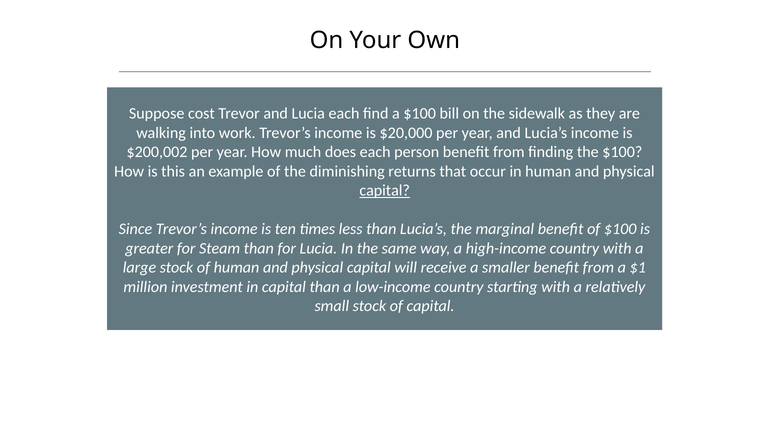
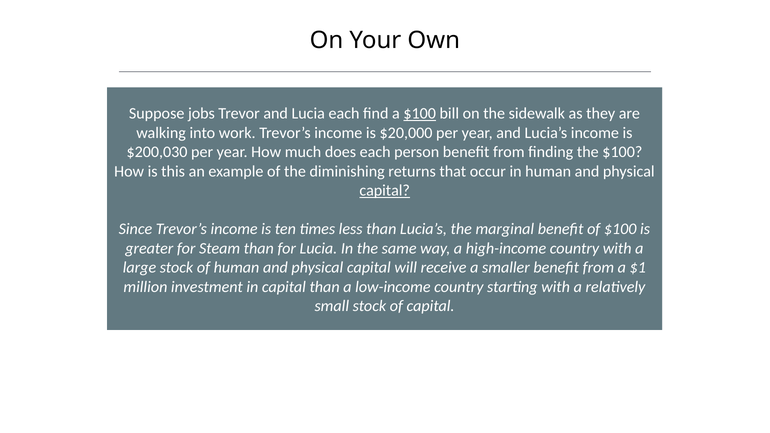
cost: cost -> jobs
$100 at (420, 114) underline: none -> present
$200,002: $200,002 -> $200,030
